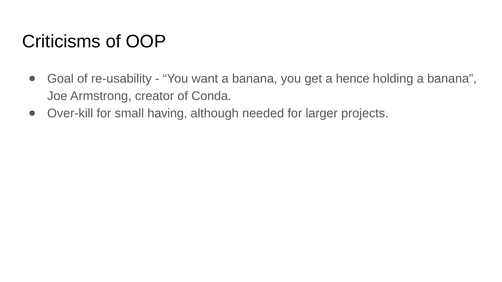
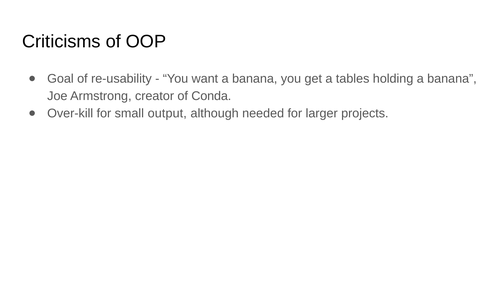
hence: hence -> tables
having: having -> output
